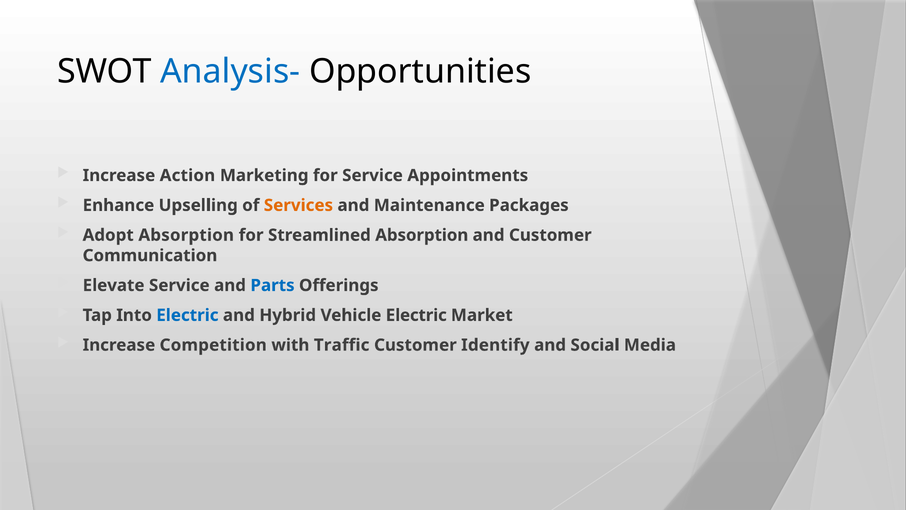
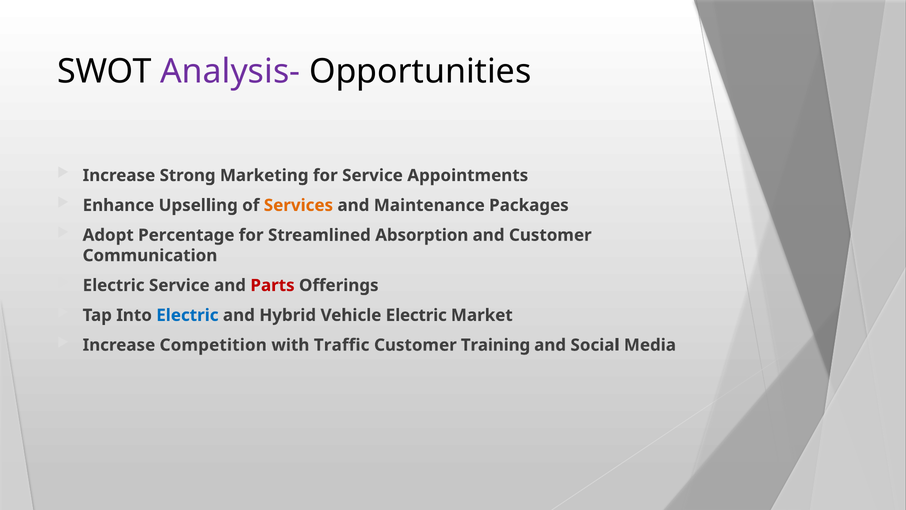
Analysis- colour: blue -> purple
Action: Action -> Strong
Adopt Absorption: Absorption -> Percentage
Elevate at (114, 285): Elevate -> Electric
Parts colour: blue -> red
Identify: Identify -> Training
